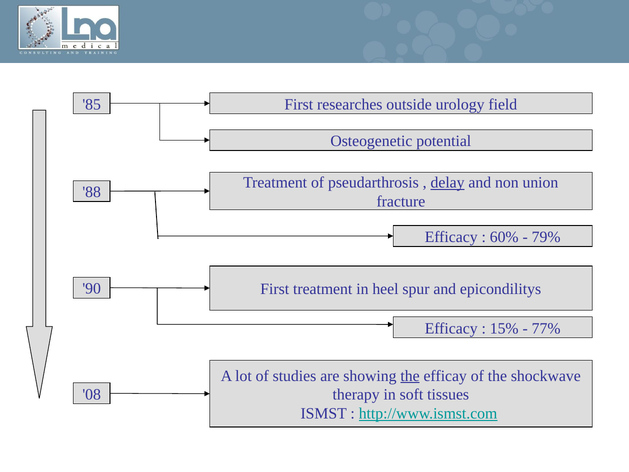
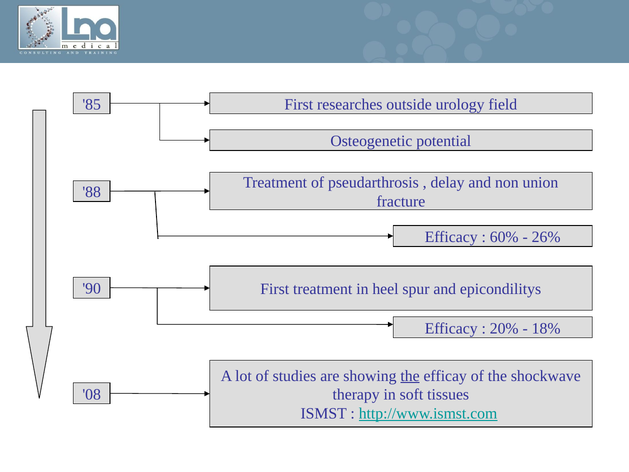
delay underline: present -> none
79%: 79% -> 26%
15%: 15% -> 20%
77%: 77% -> 18%
